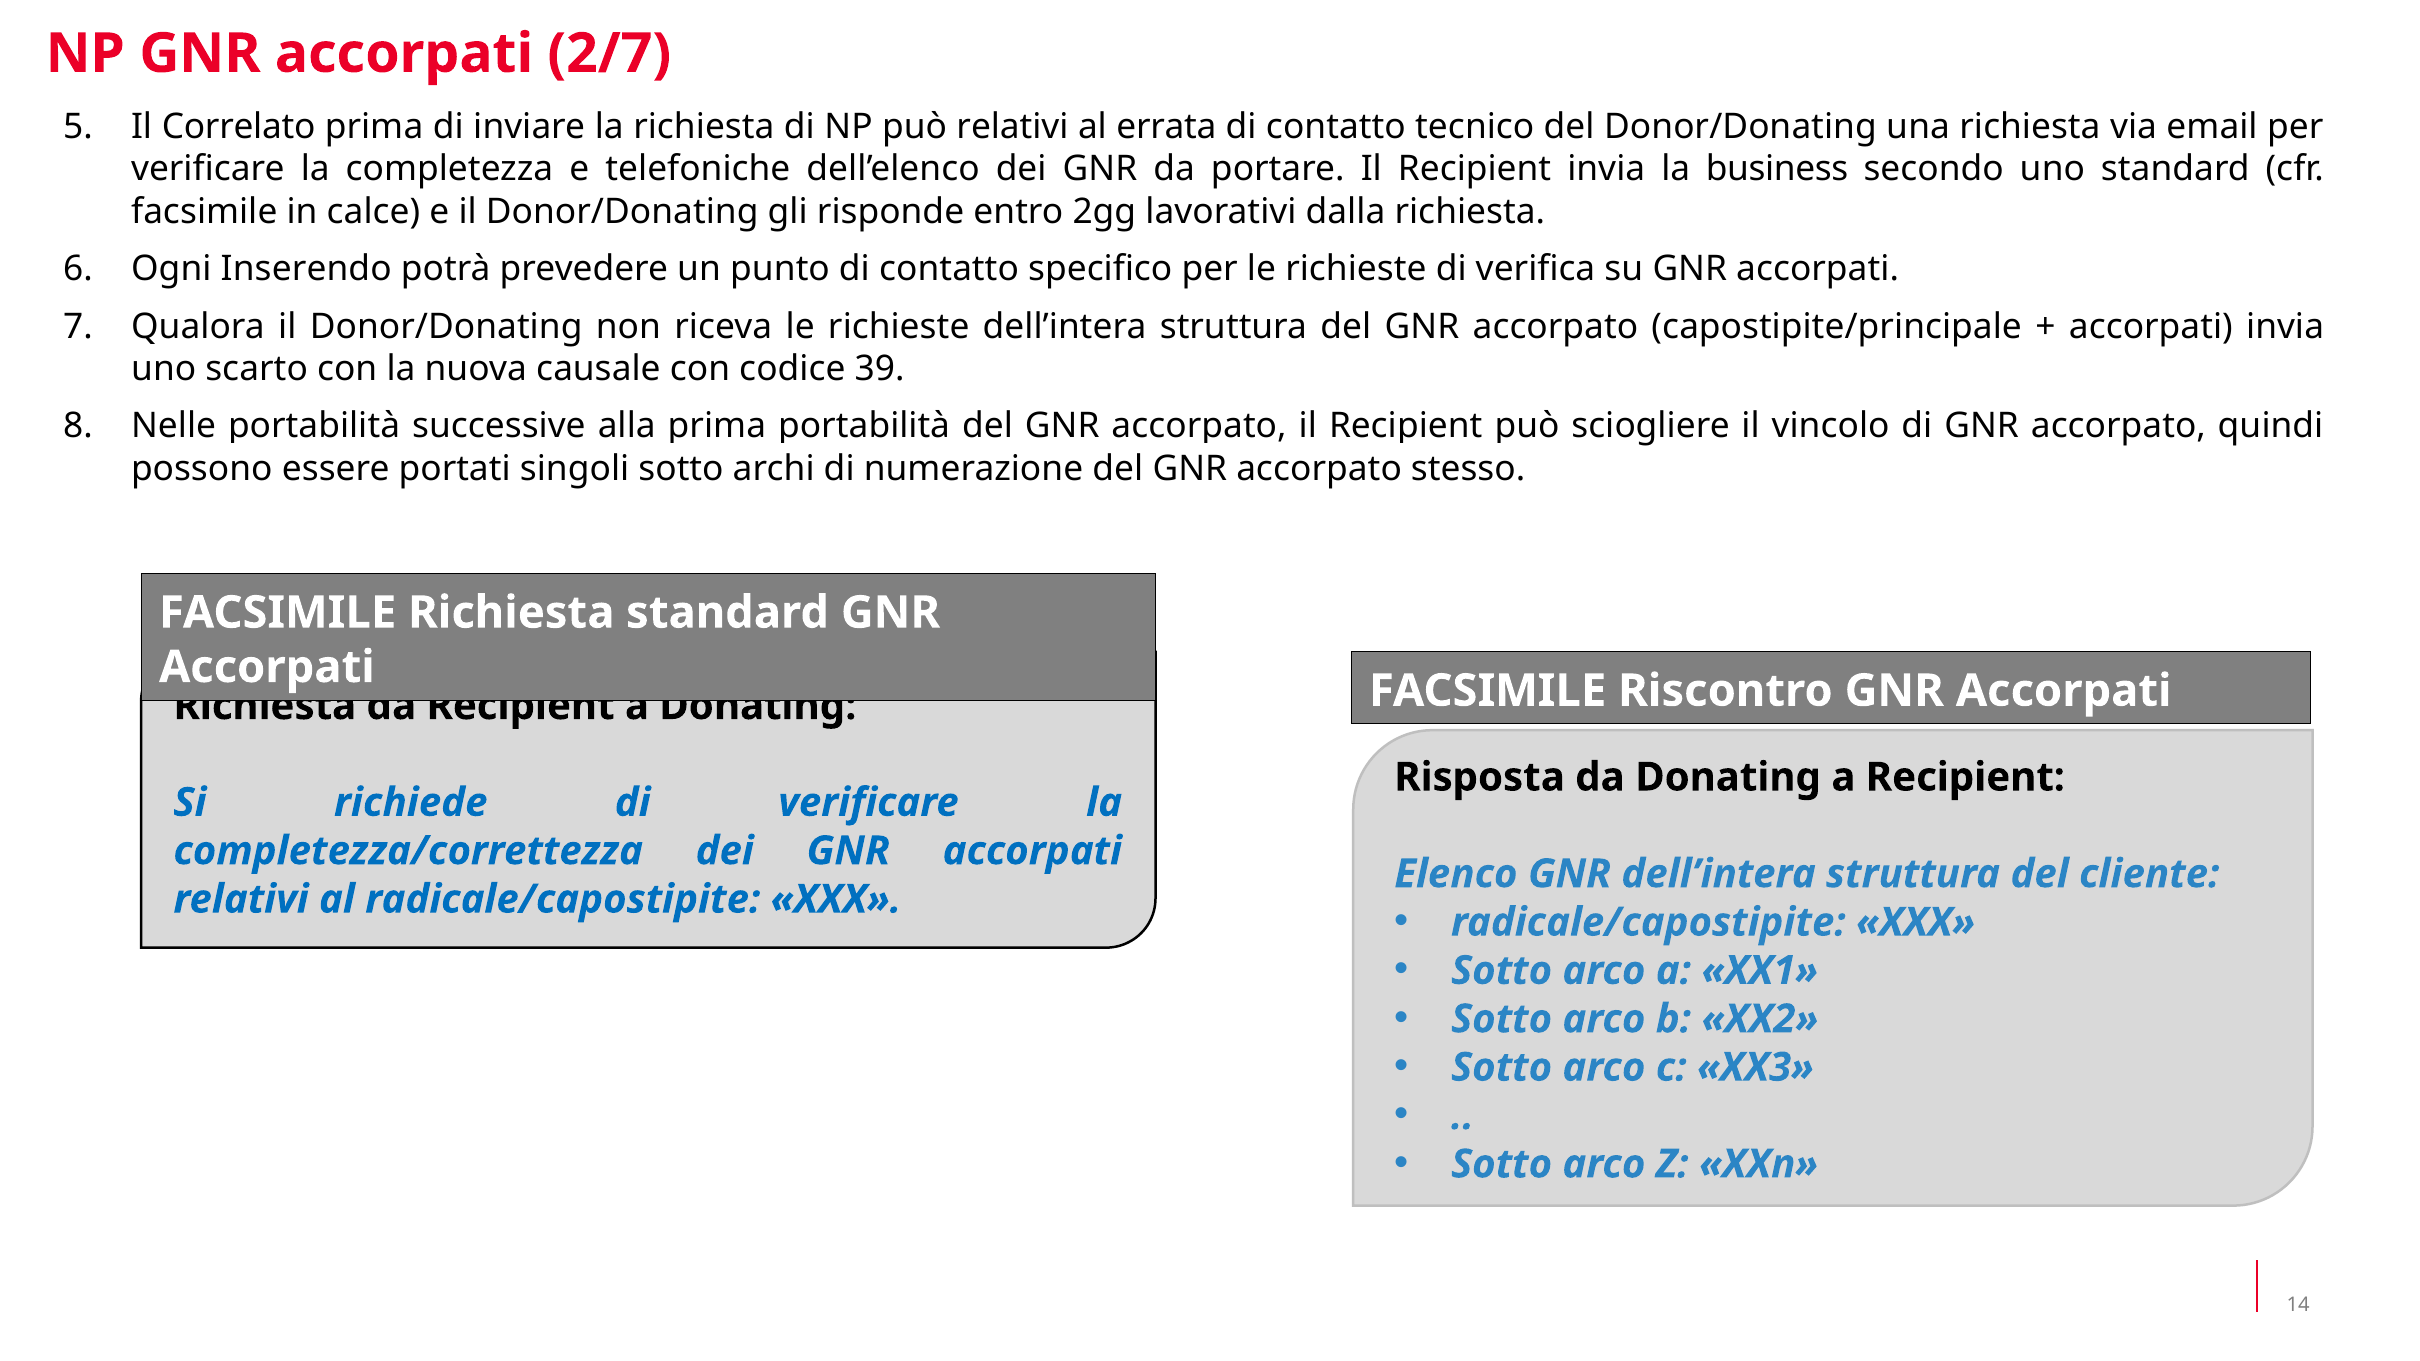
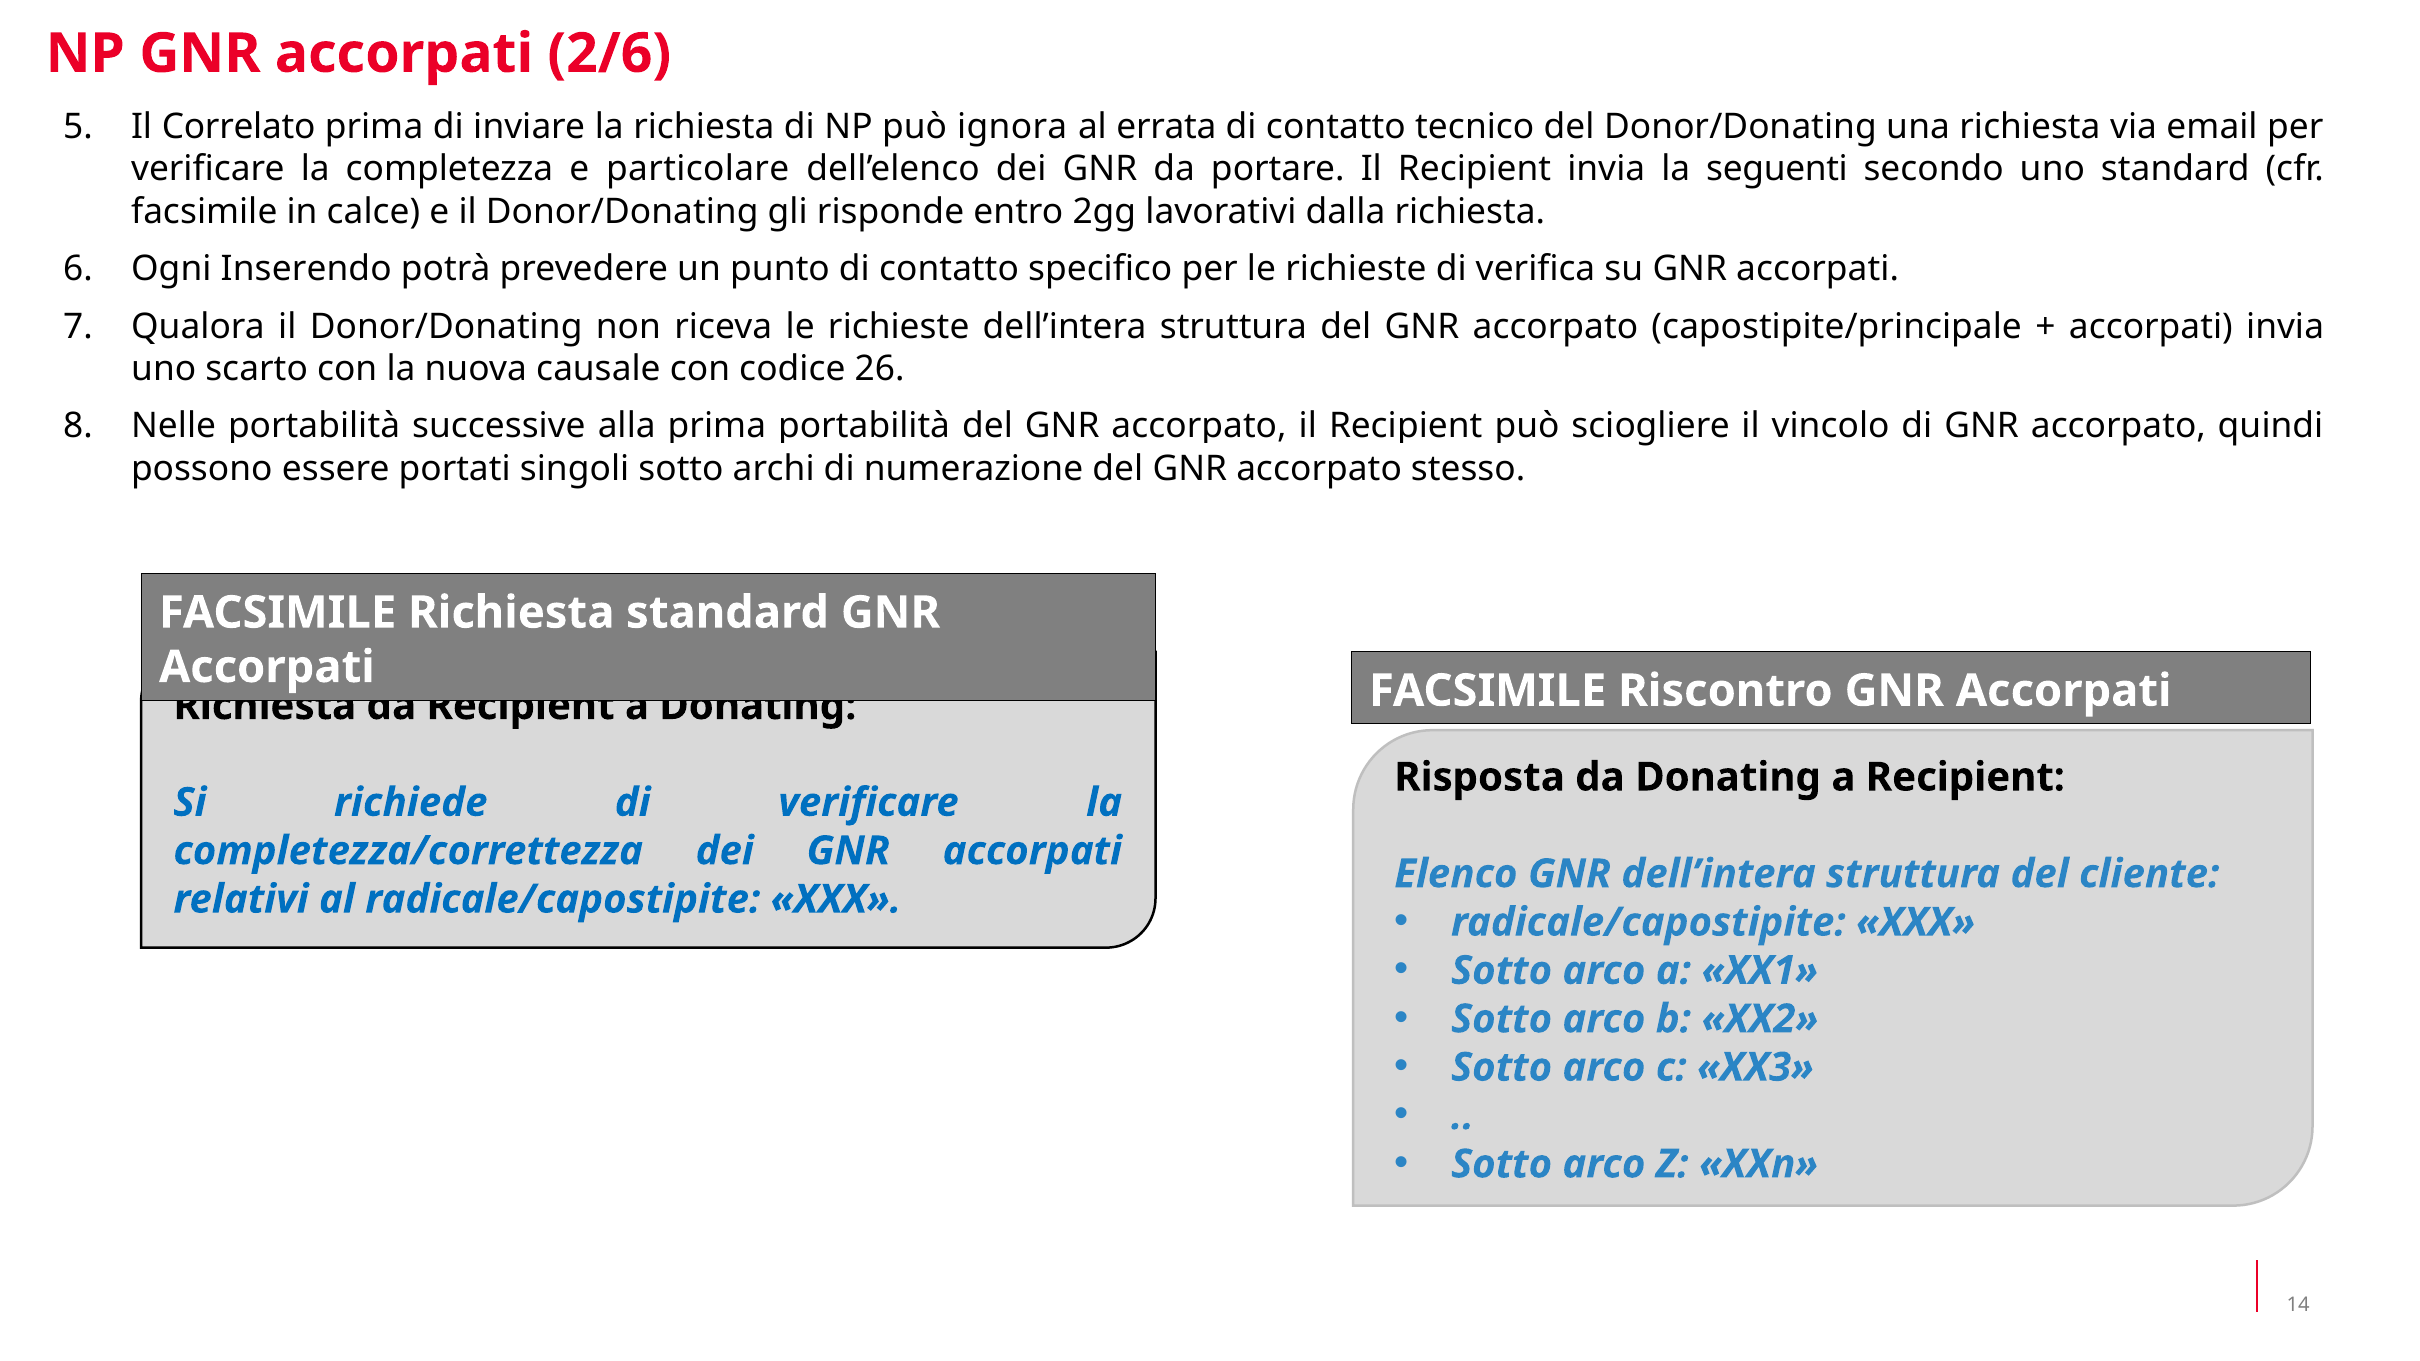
2/7: 2/7 -> 2/6
può relativi: relativi -> ignora
telefoniche: telefoniche -> particolare
business: business -> seguenti
39: 39 -> 26
